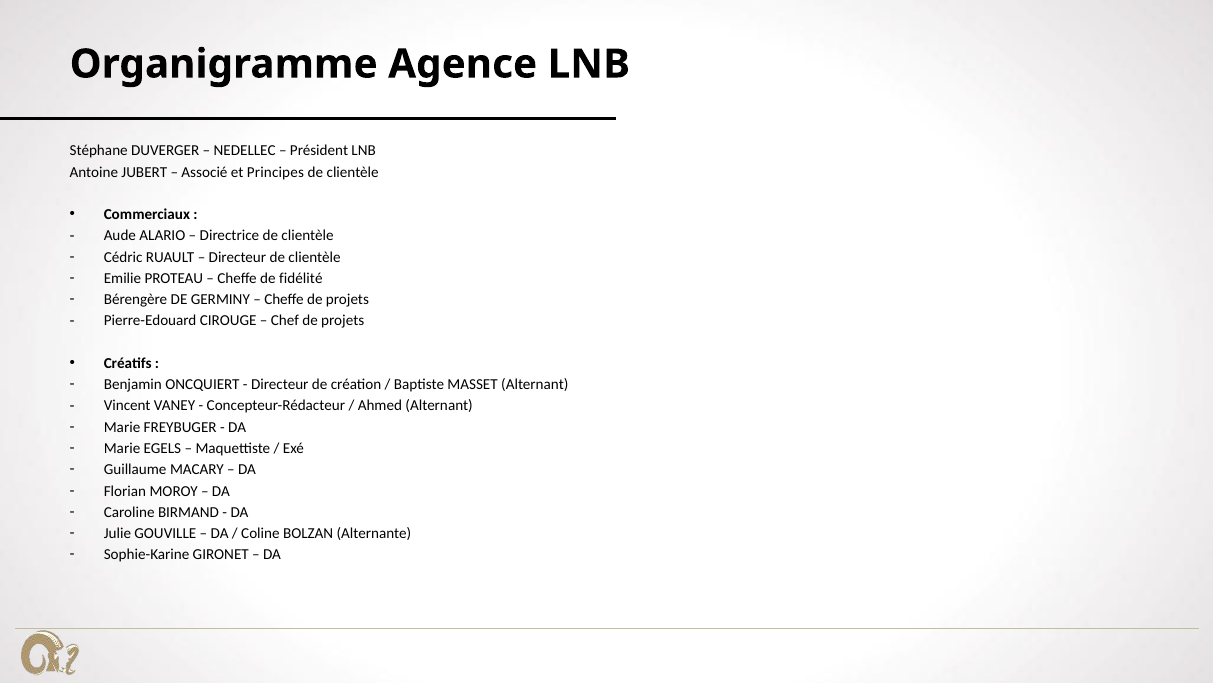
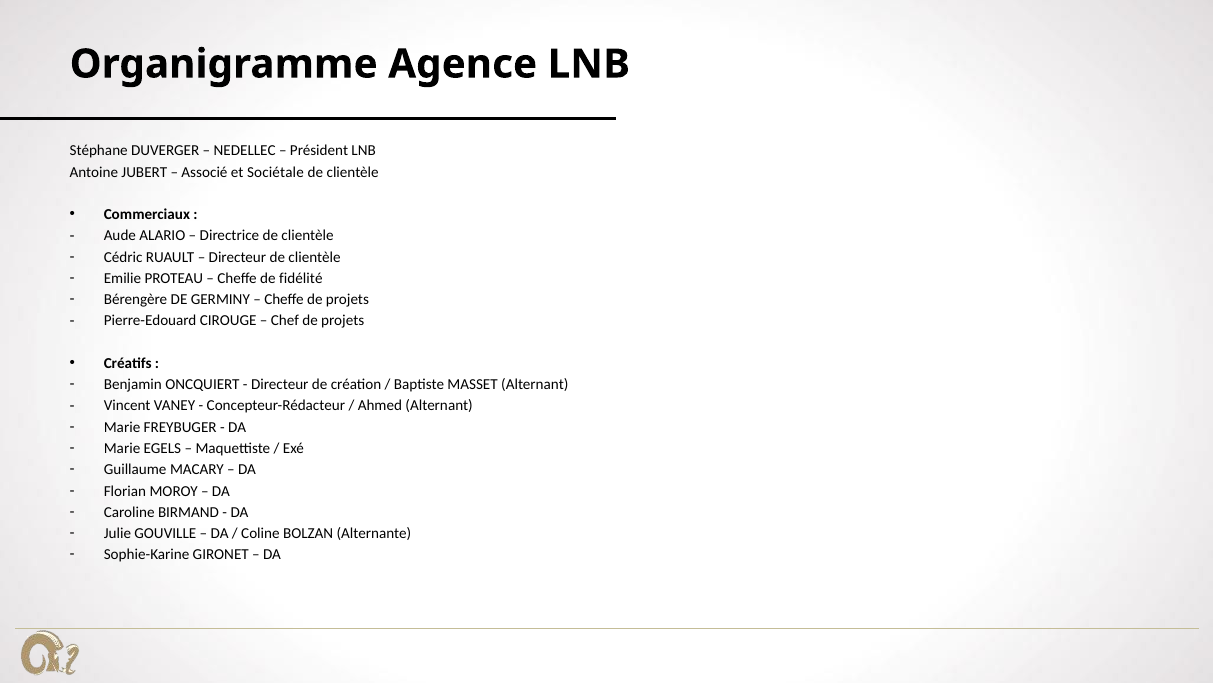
Principes: Principes -> Sociétale
